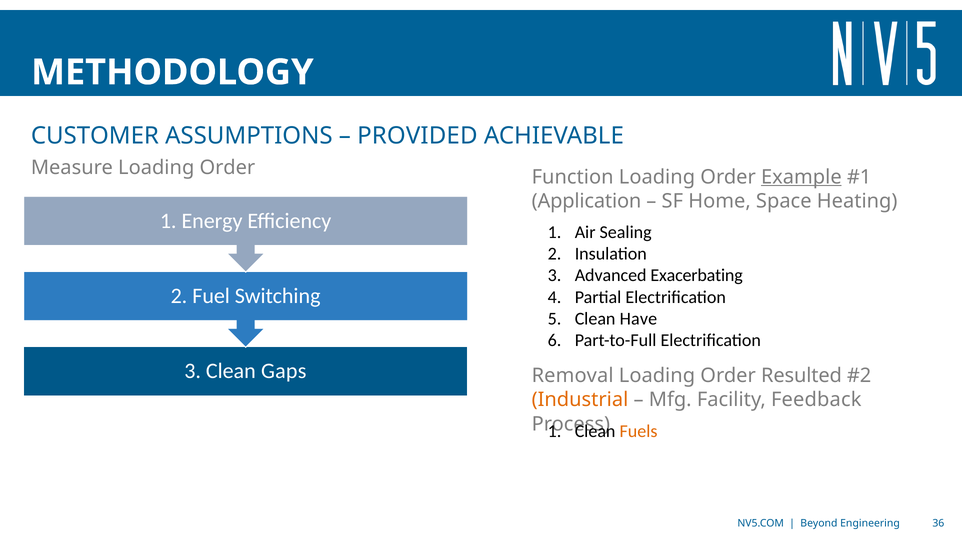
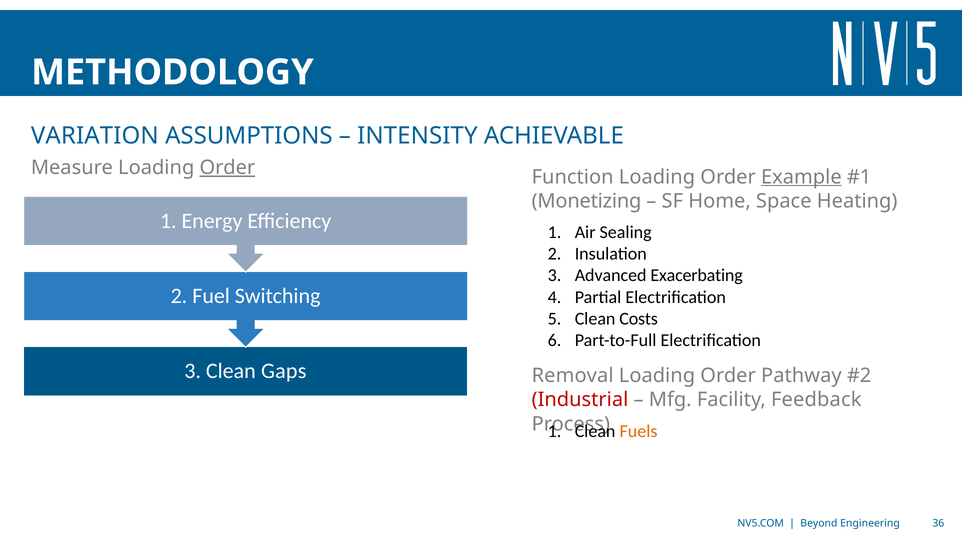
CUSTOMER: CUSTOMER -> VARIATION
PROVIDED: PROVIDED -> INTENSITY
Order at (227, 168) underline: none -> present
Application: Application -> Monetizing
Have: Have -> Costs
Resulted: Resulted -> Pathway
Industrial colour: orange -> red
